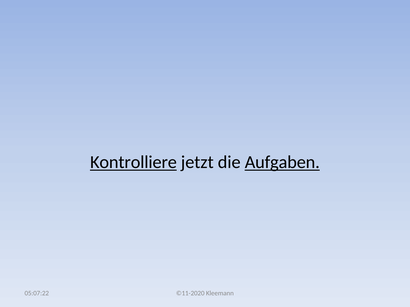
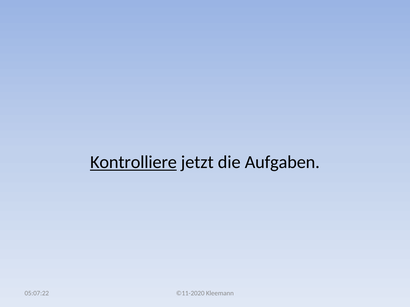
Aufgaben underline: present -> none
